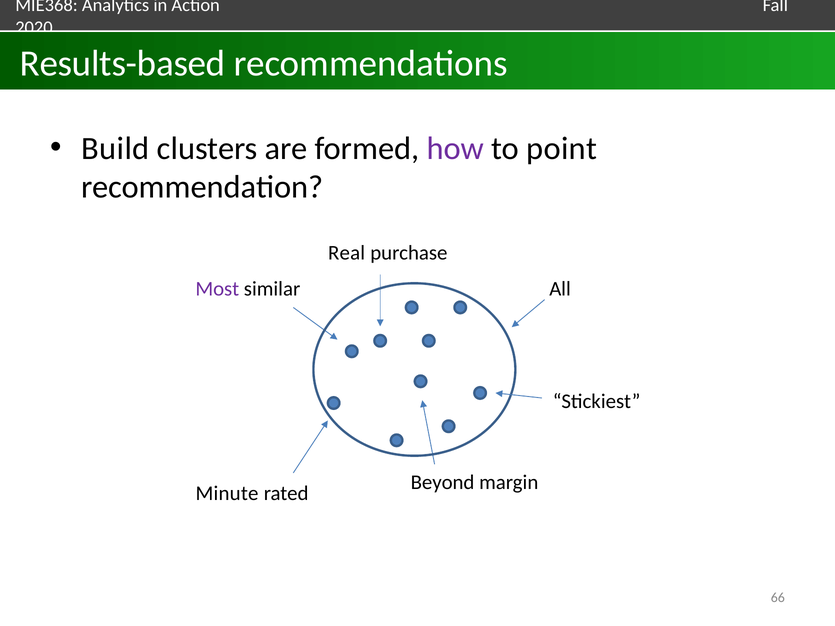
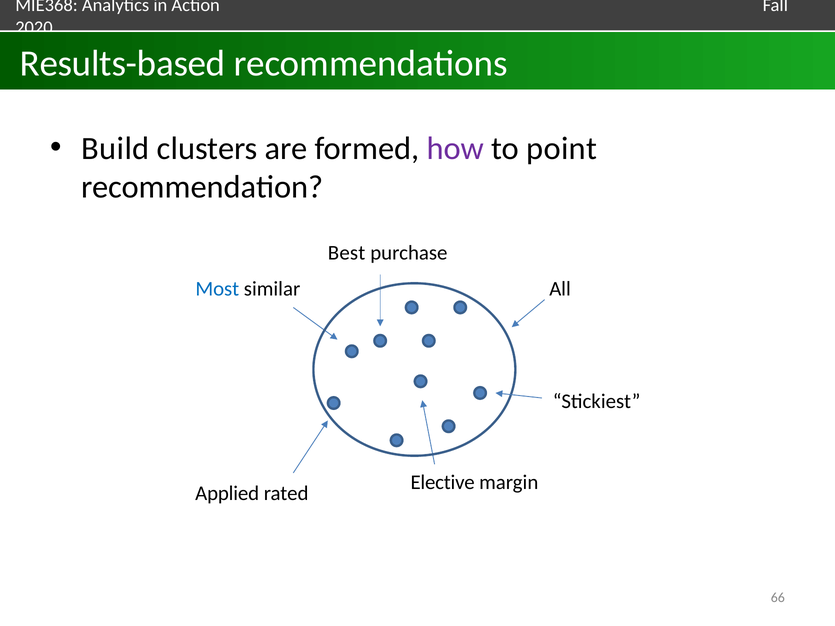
Real: Real -> Best
Most colour: purple -> blue
Beyond: Beyond -> Elective
Minute: Minute -> Applied
